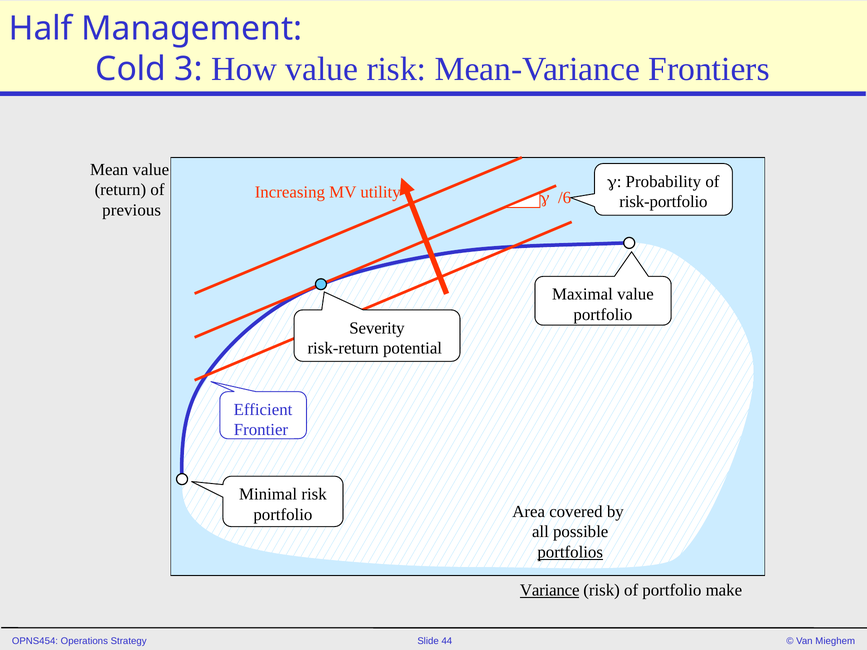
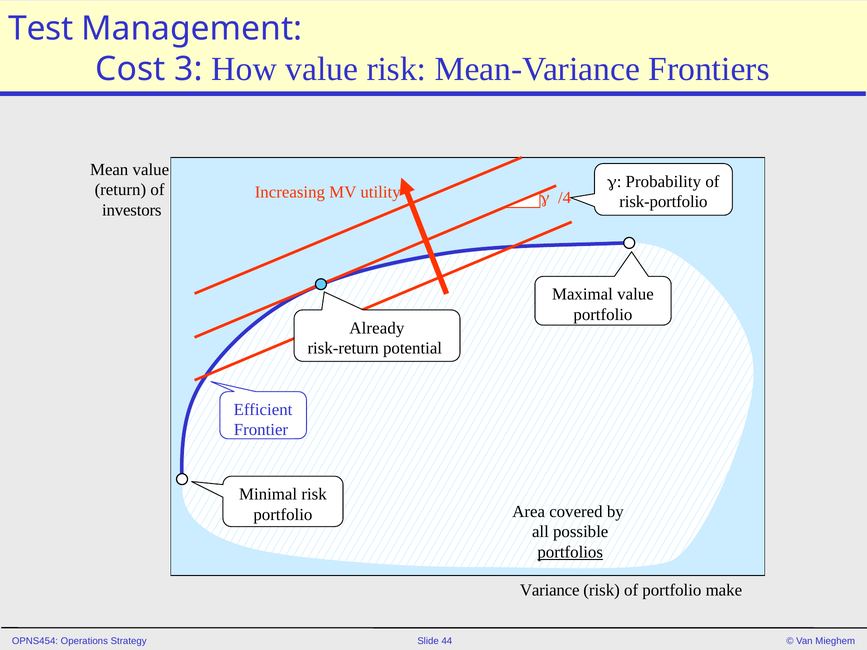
Half: Half -> Test
Cold: Cold -> Cost
/6: /6 -> /4
previous: previous -> investors
Severity: Severity -> Already
Variance underline: present -> none
